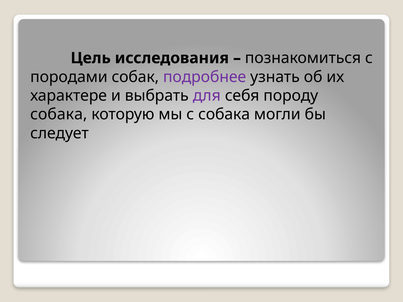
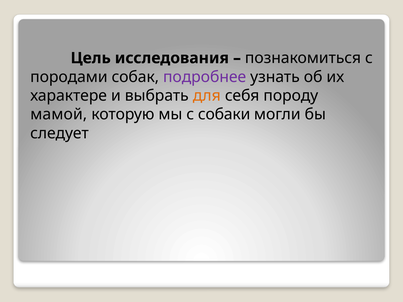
для colour: purple -> orange
собака at (59, 115): собака -> мамой
с собака: собака -> собаки
